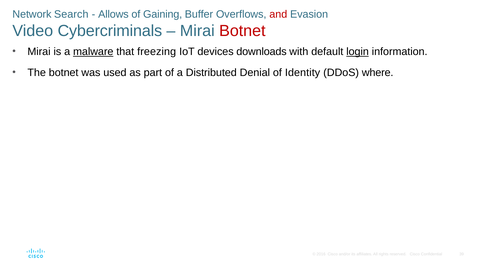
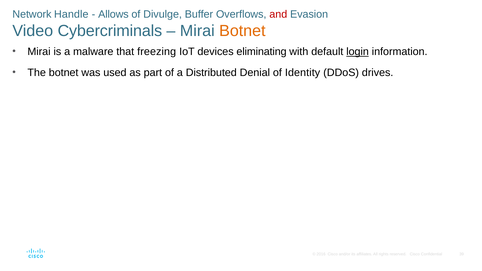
Search: Search -> Handle
Gaining: Gaining -> Divulge
Botnet at (242, 31) colour: red -> orange
malware underline: present -> none
downloads: downloads -> eliminating
where: where -> drives
